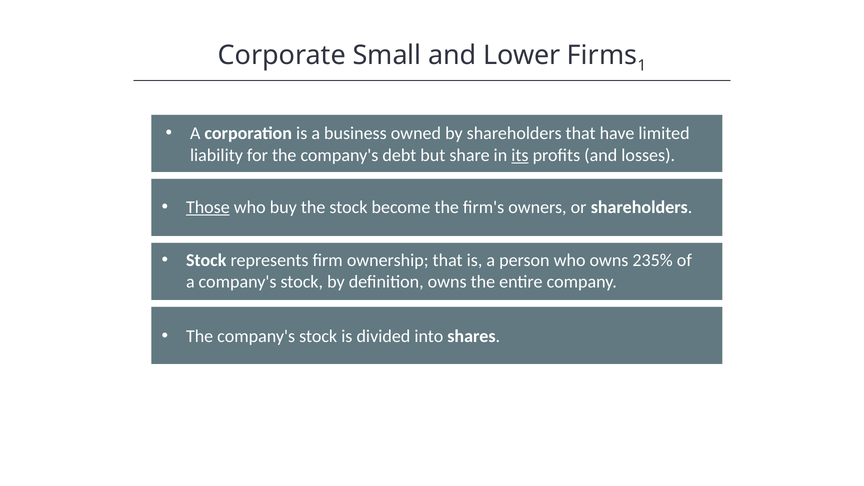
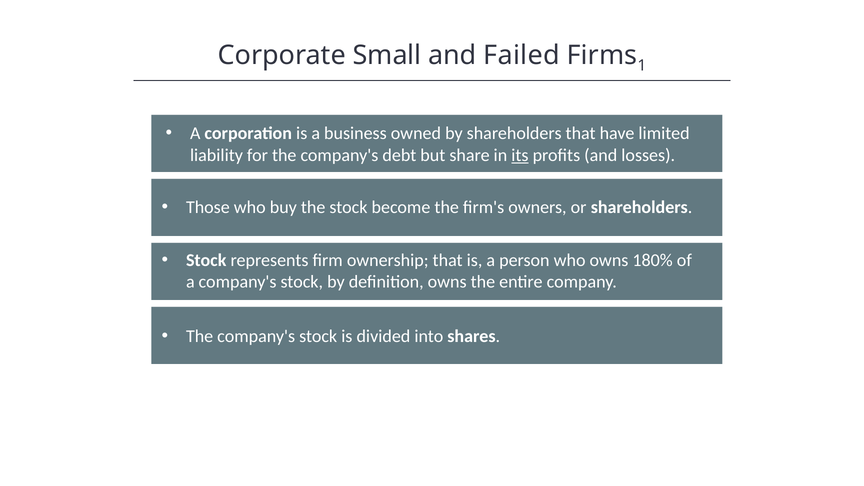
Lower: Lower -> Failed
Those underline: present -> none
235%: 235% -> 180%
